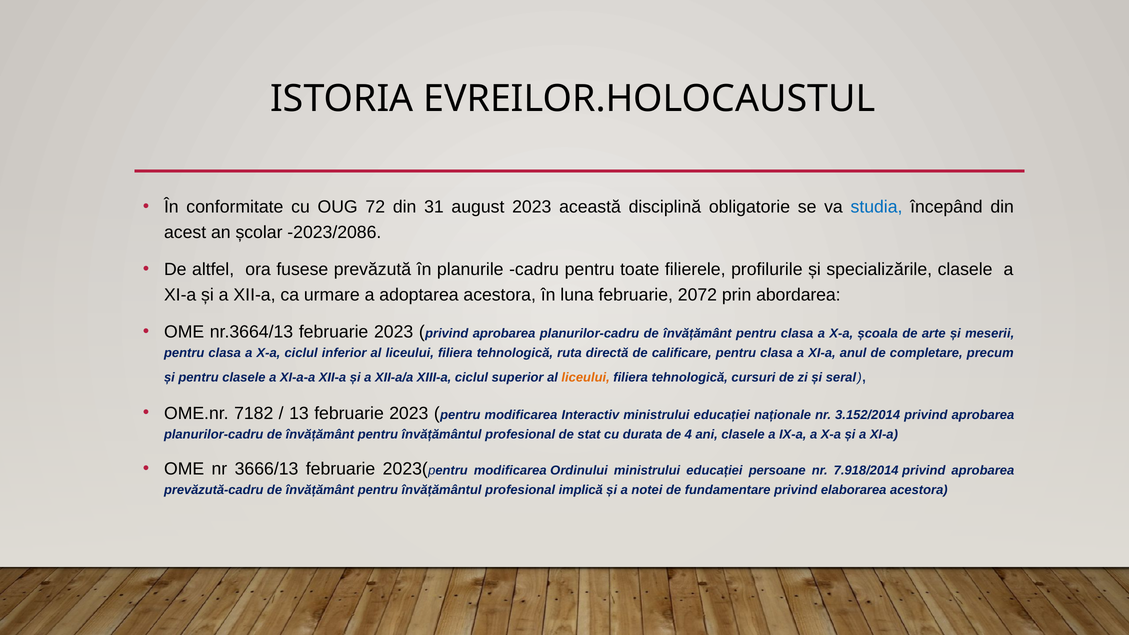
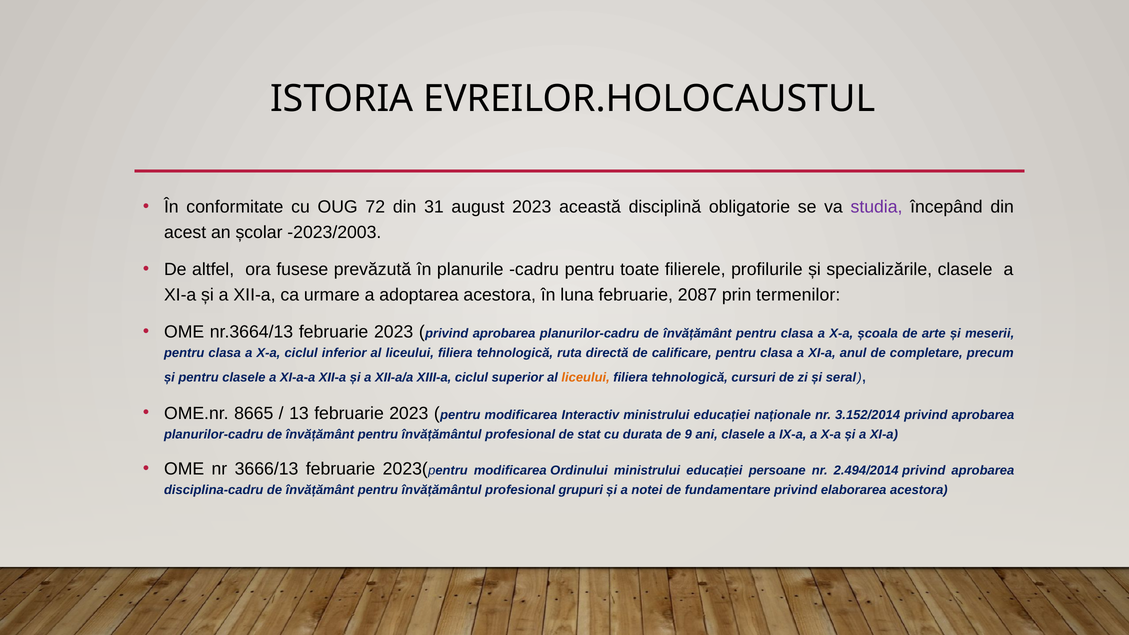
studia colour: blue -> purple
-2023/2086: -2023/2086 -> -2023/2003
2072: 2072 -> 2087
abordarea: abordarea -> termenilor
7182: 7182 -> 8665
4: 4 -> 9
7.918/2014: 7.918/2014 -> 2.494/2014
prevăzută-cadru: prevăzută-cadru -> disciplina-cadru
implică: implică -> grupuri
